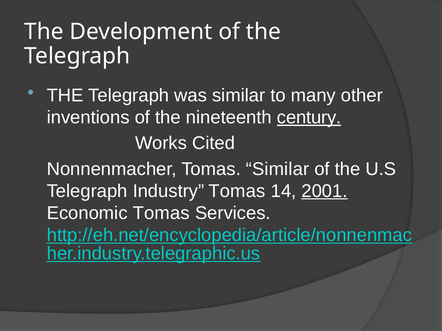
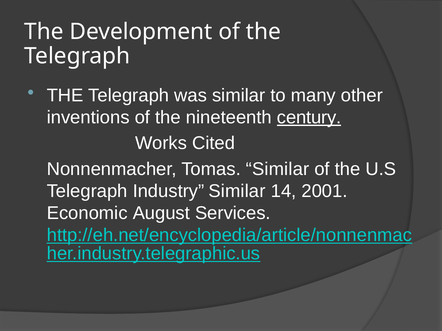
Industry Tomas: Tomas -> Similar
2001 underline: present -> none
Economic Tomas: Tomas -> August
